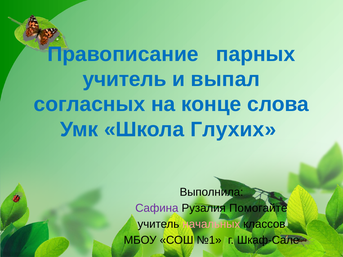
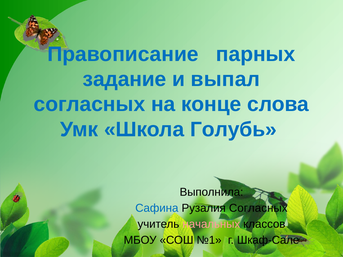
учитель at (125, 79): учитель -> задание
Глухих: Глухих -> Голубь
Сафина colour: purple -> blue
Рузалия Помогайте: Помогайте -> Согласных
